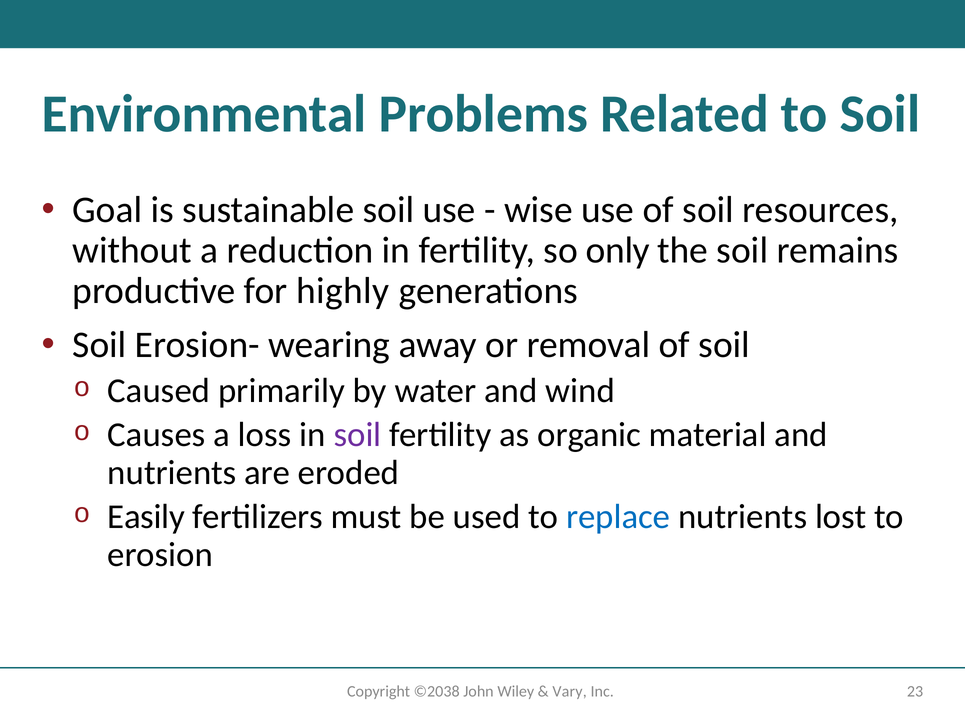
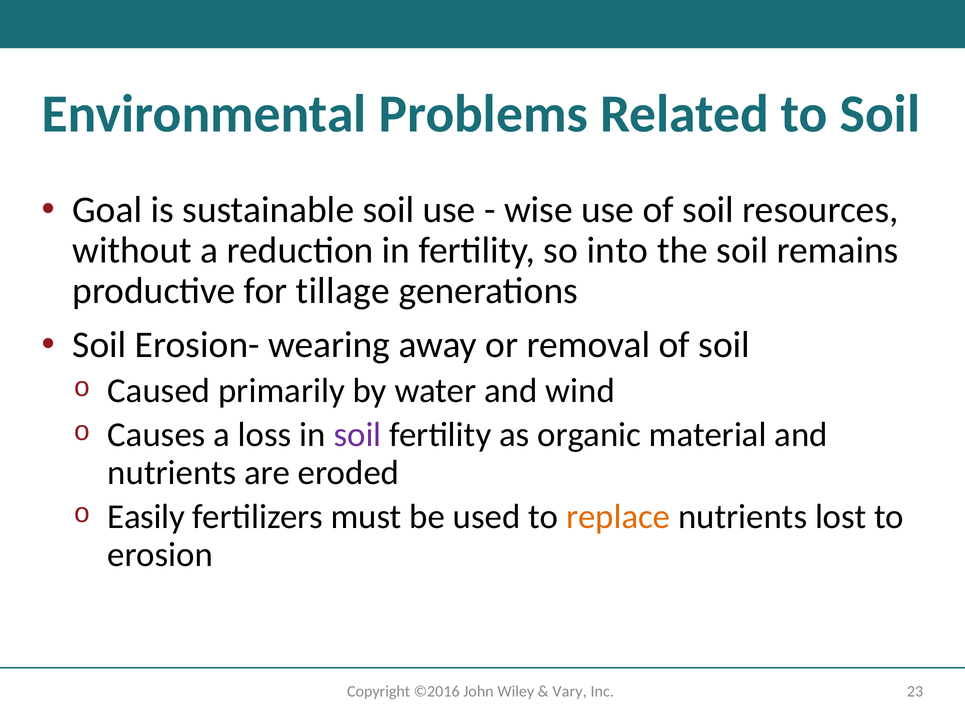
only: only -> into
highly: highly -> tillage
replace colour: blue -> orange
©2038: ©2038 -> ©2016
